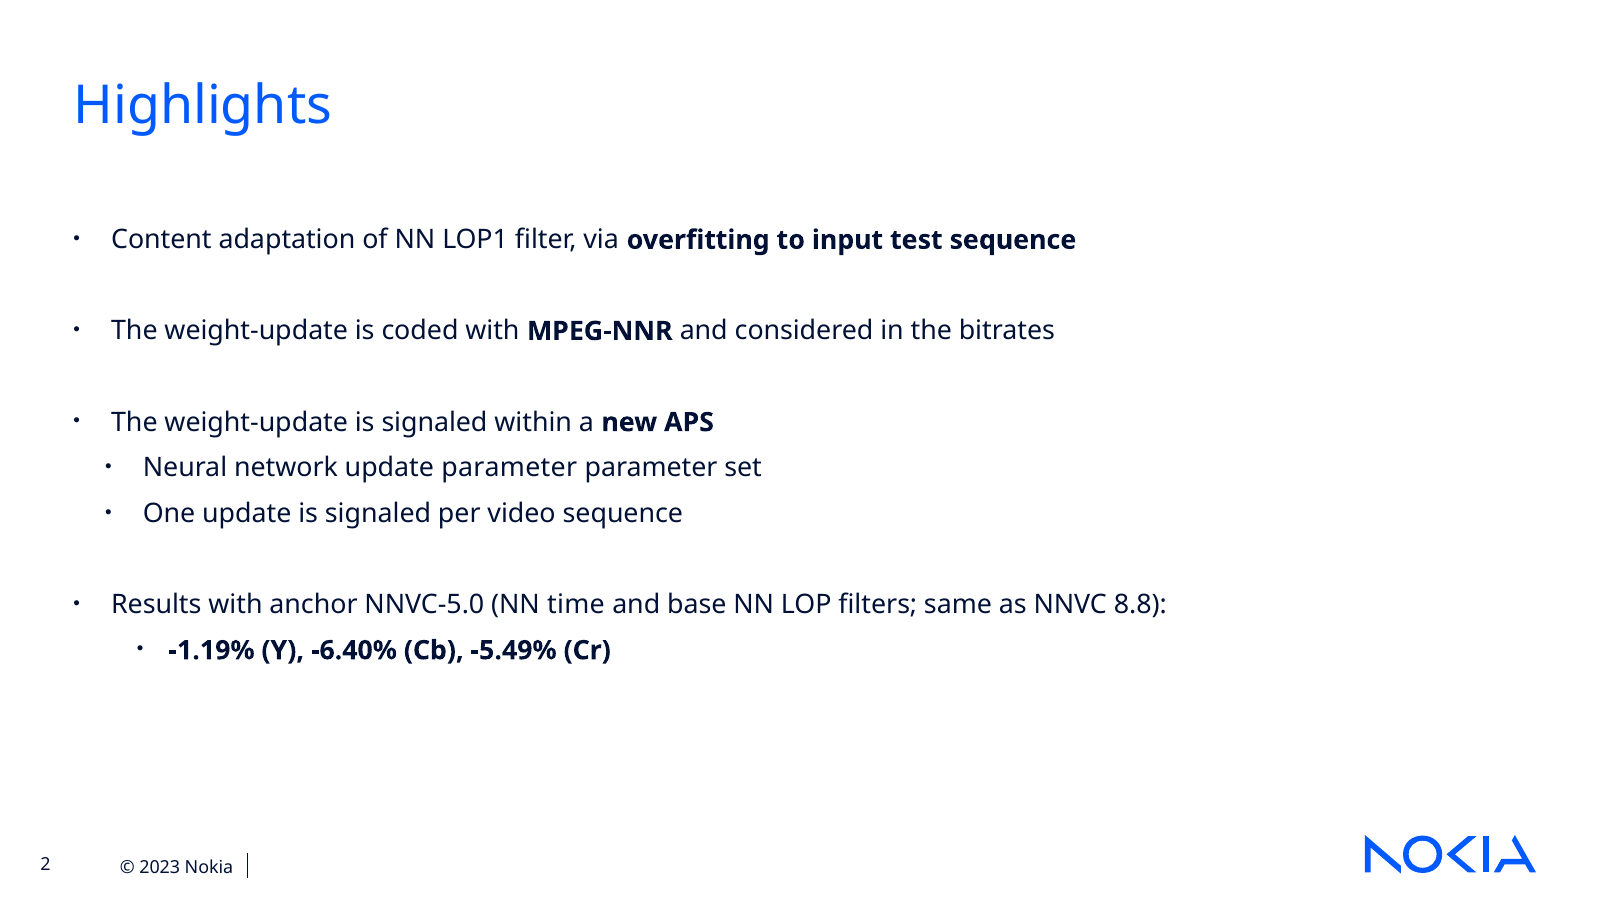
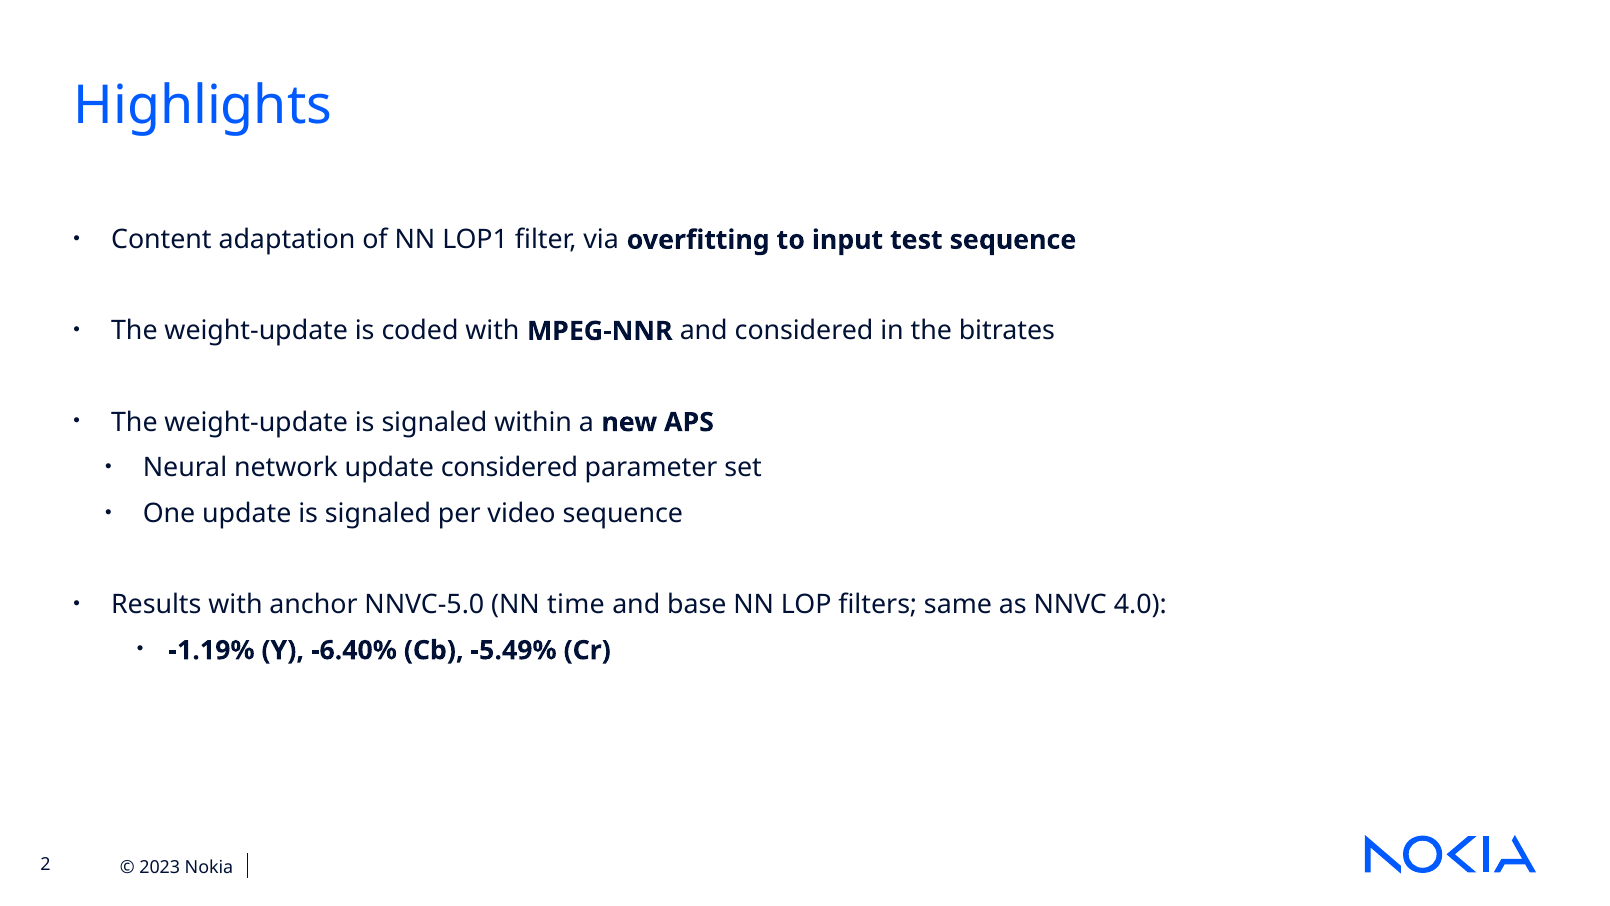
update parameter: parameter -> considered
8.8: 8.8 -> 4.0
